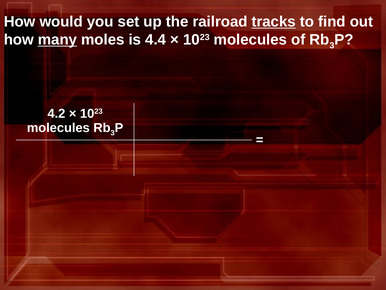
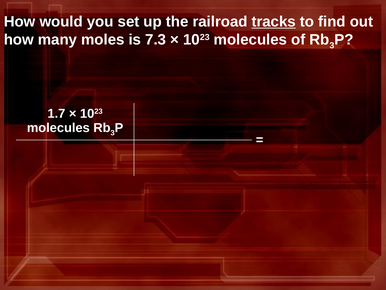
many underline: present -> none
4.4: 4.4 -> 7.3
4.2: 4.2 -> 1.7
